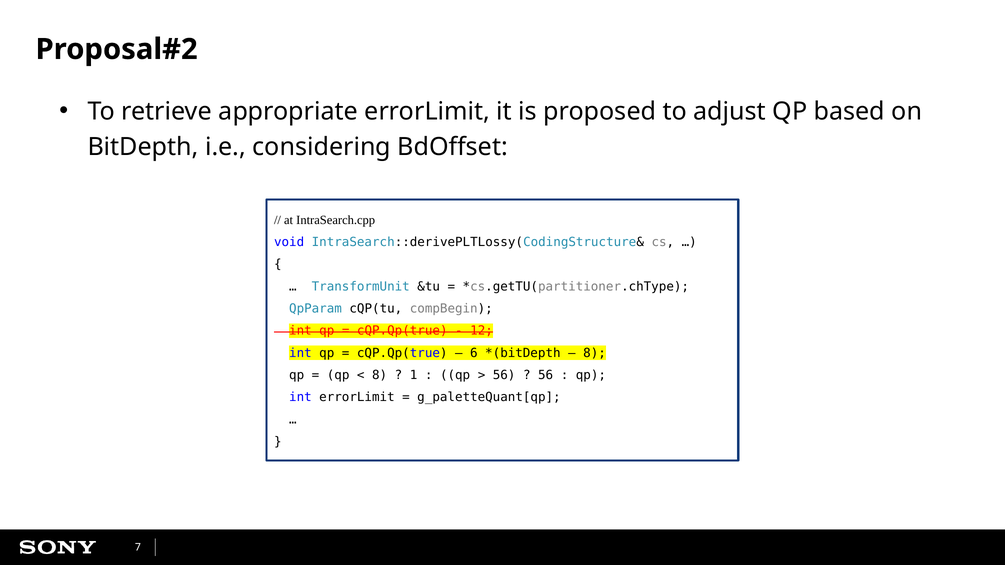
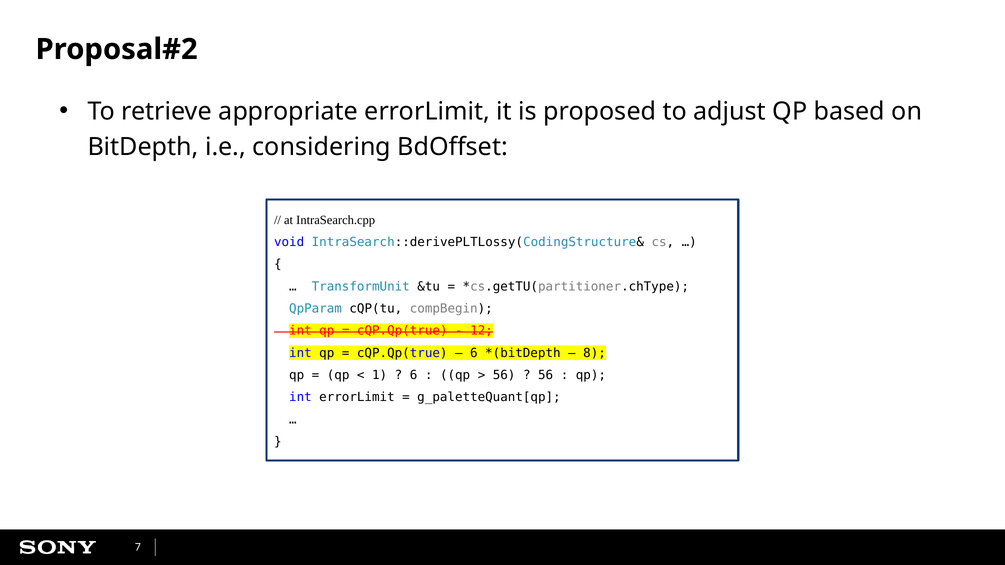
8 at (380, 375): 8 -> 1
1 at (414, 375): 1 -> 6
